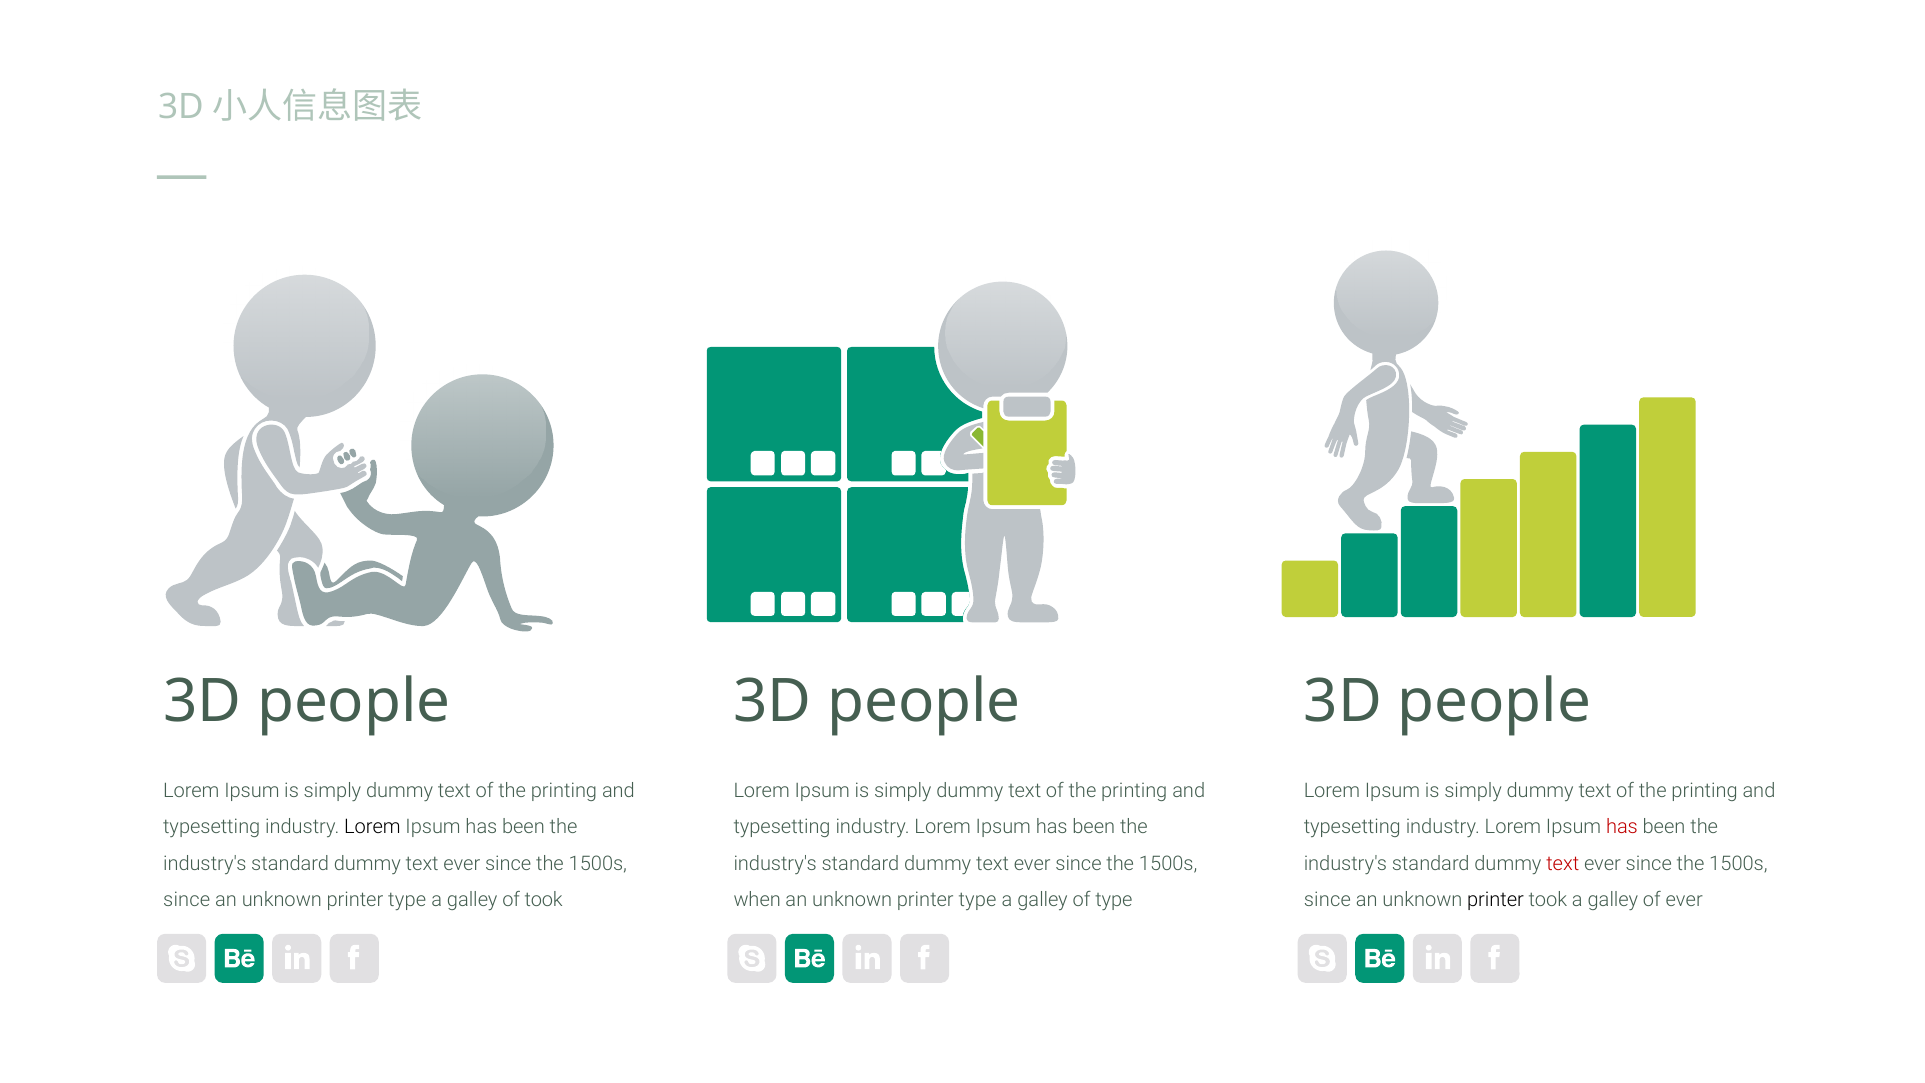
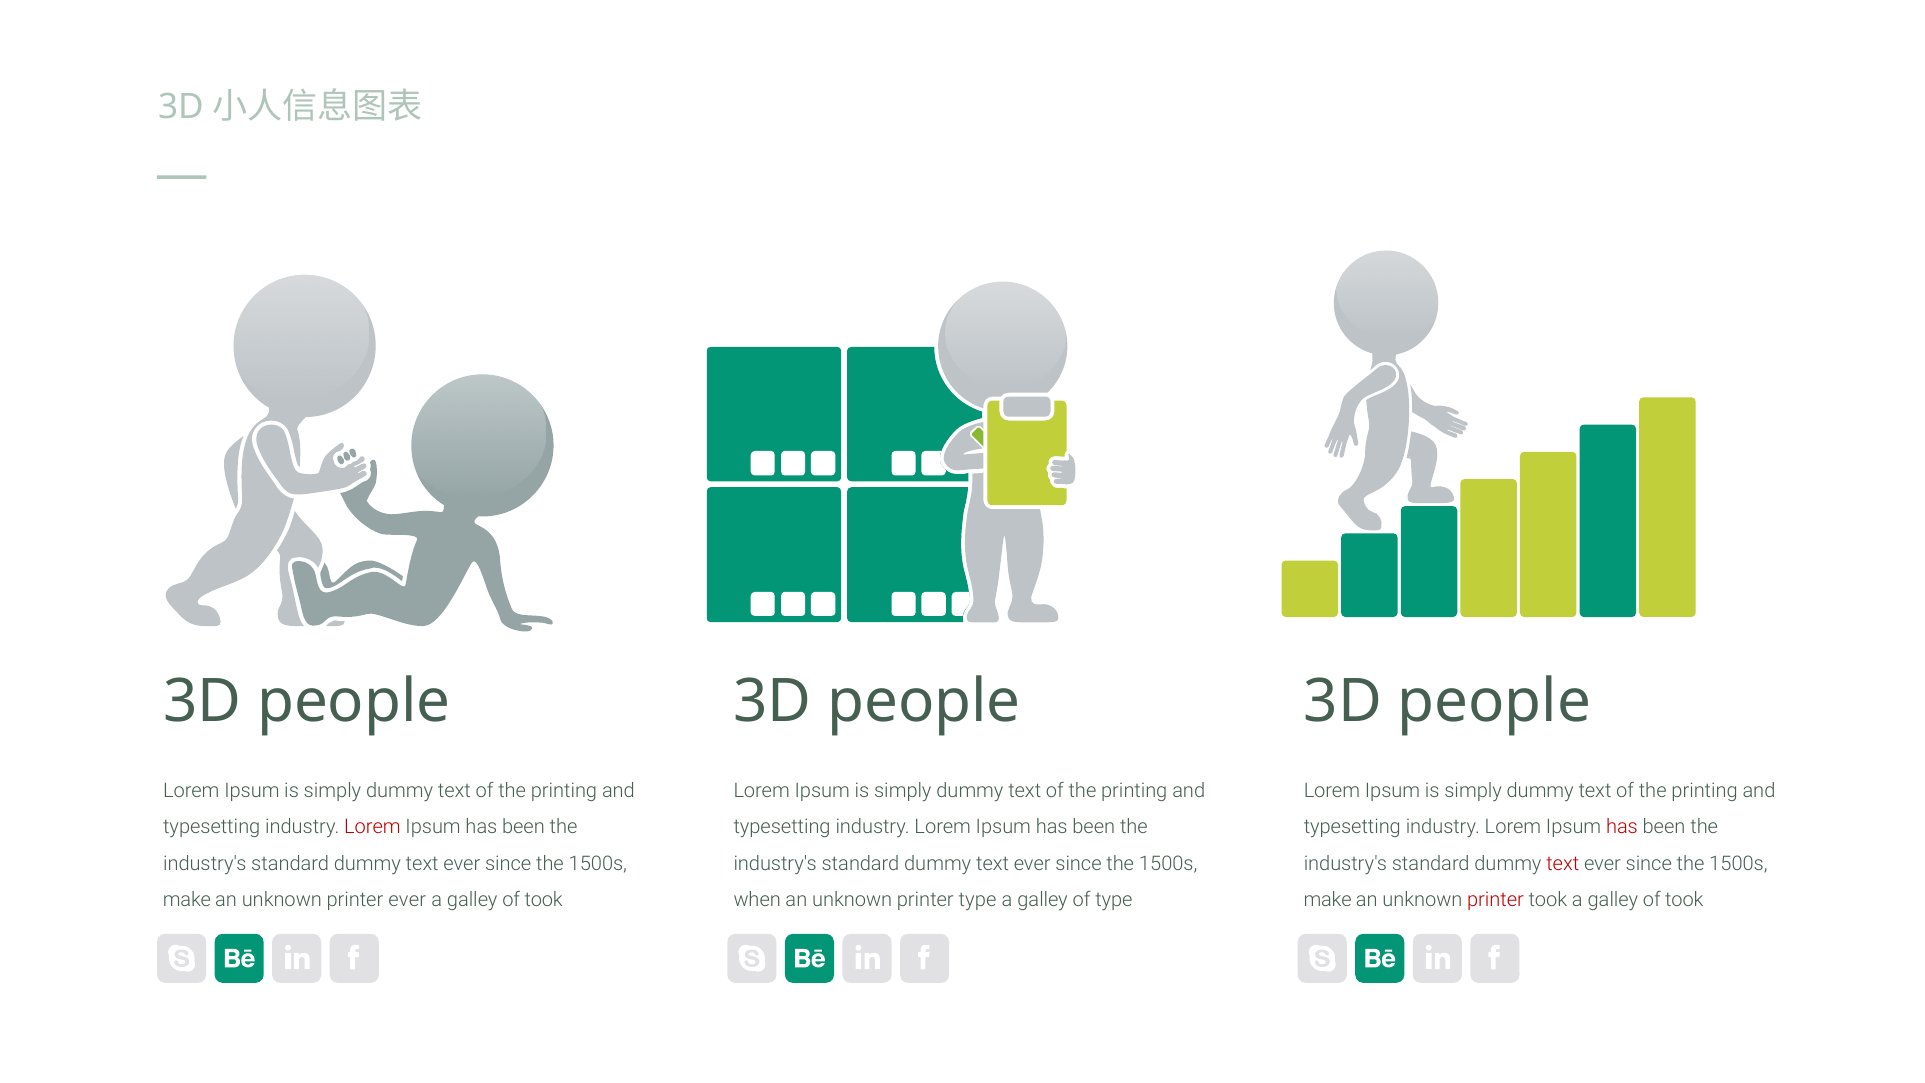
Lorem at (372, 827) colour: black -> red
since at (187, 899): since -> make
type at (407, 899): type -> ever
since at (1327, 899): since -> make
printer at (1496, 899) colour: black -> red
ever at (1684, 899): ever -> took
